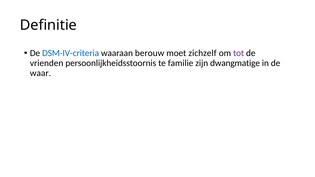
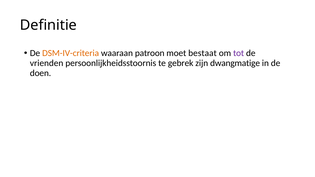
DSM-IV-criteria colour: blue -> orange
berouw: berouw -> patroon
zichzelf: zichzelf -> bestaat
familie: familie -> gebrek
waar: waar -> doen
